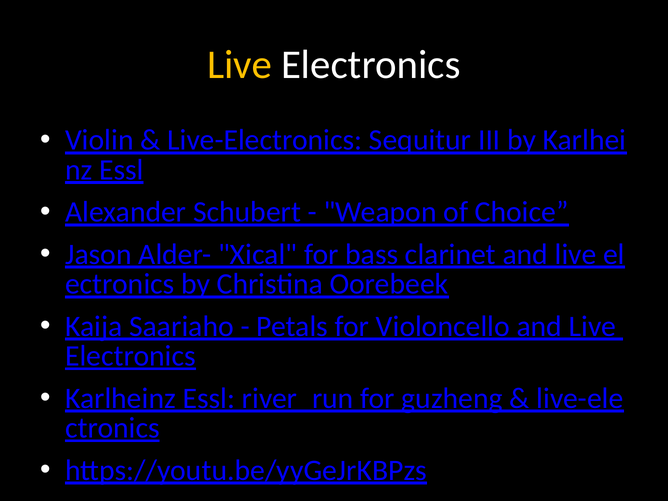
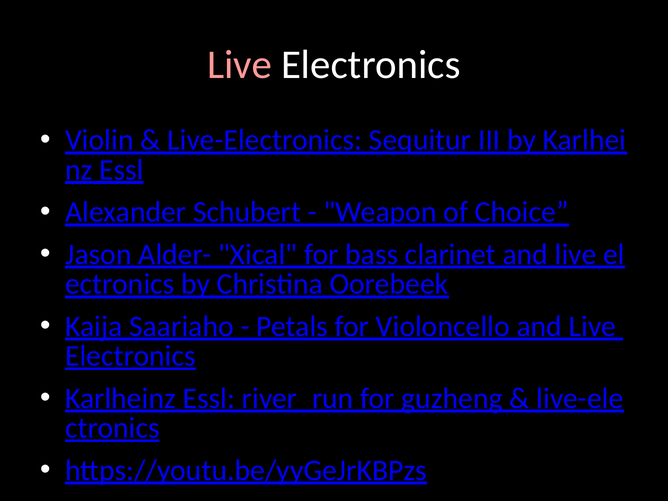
Live at (239, 65) colour: yellow -> pink
